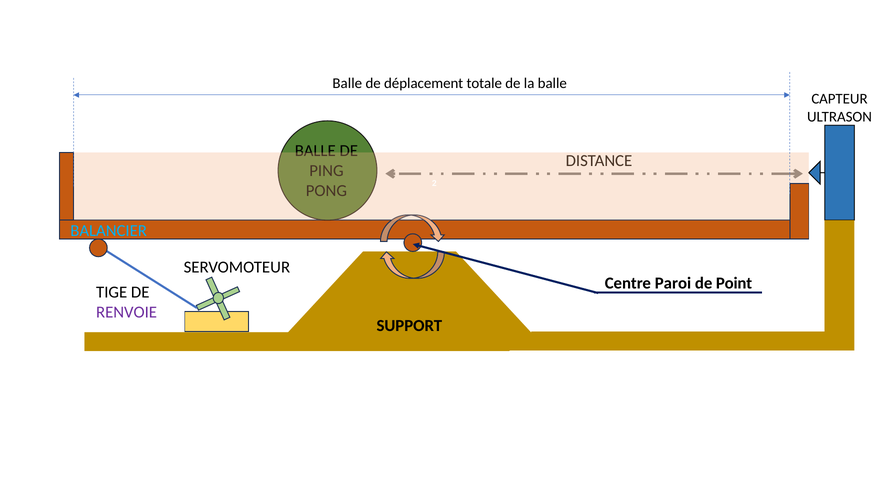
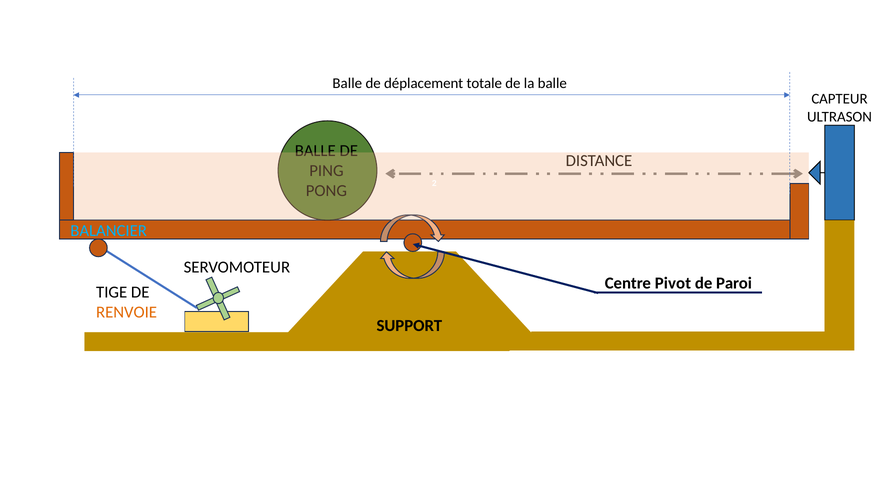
Paroi: Paroi -> Pivot
Point: Point -> Paroi
RENVOIE colour: purple -> orange
